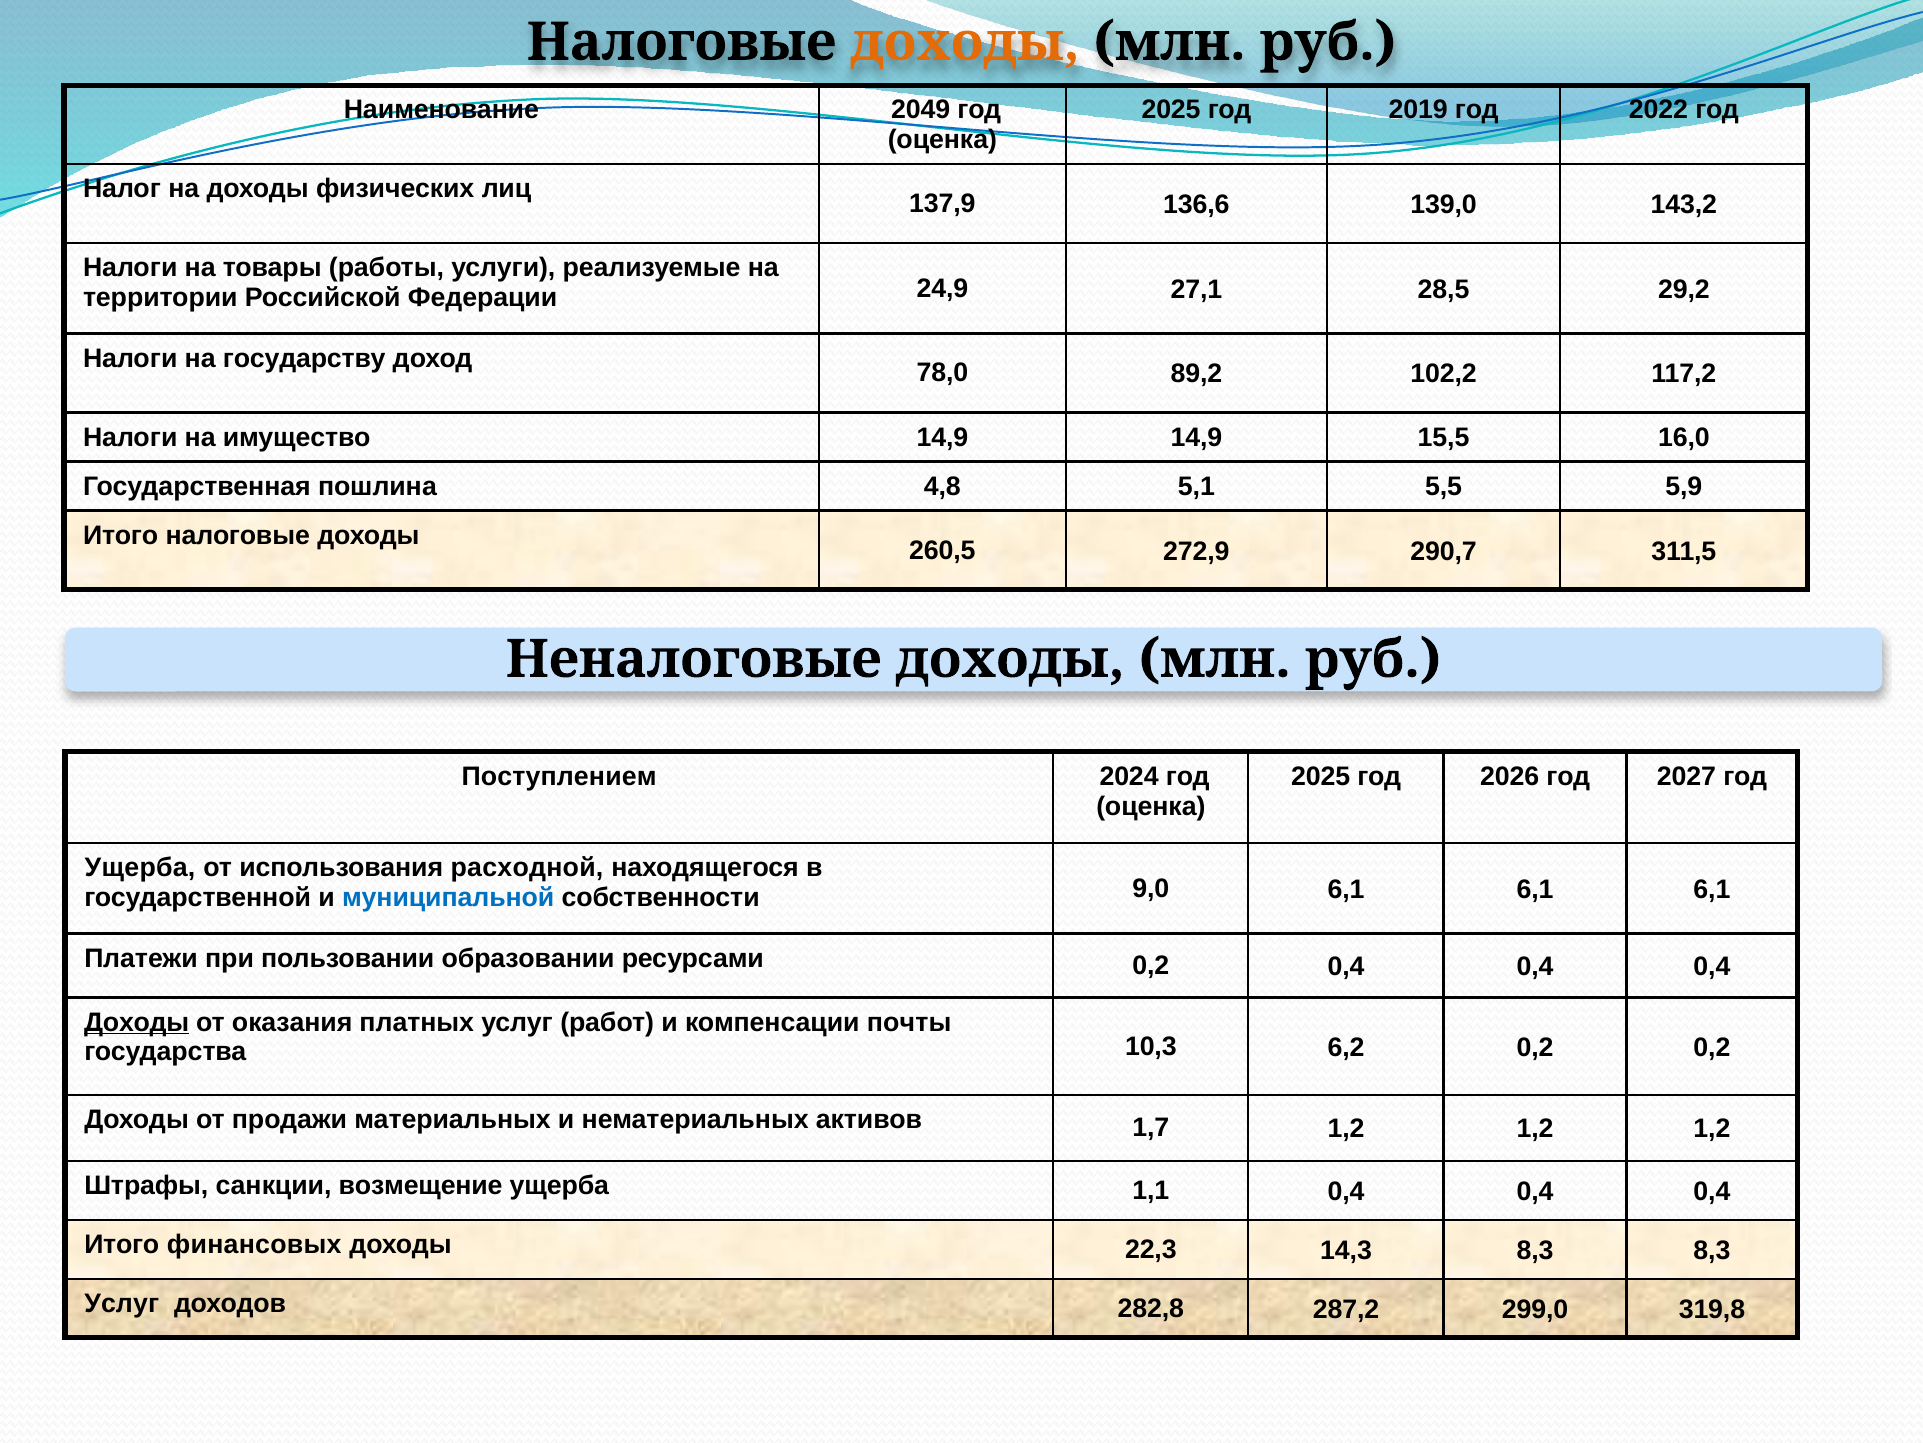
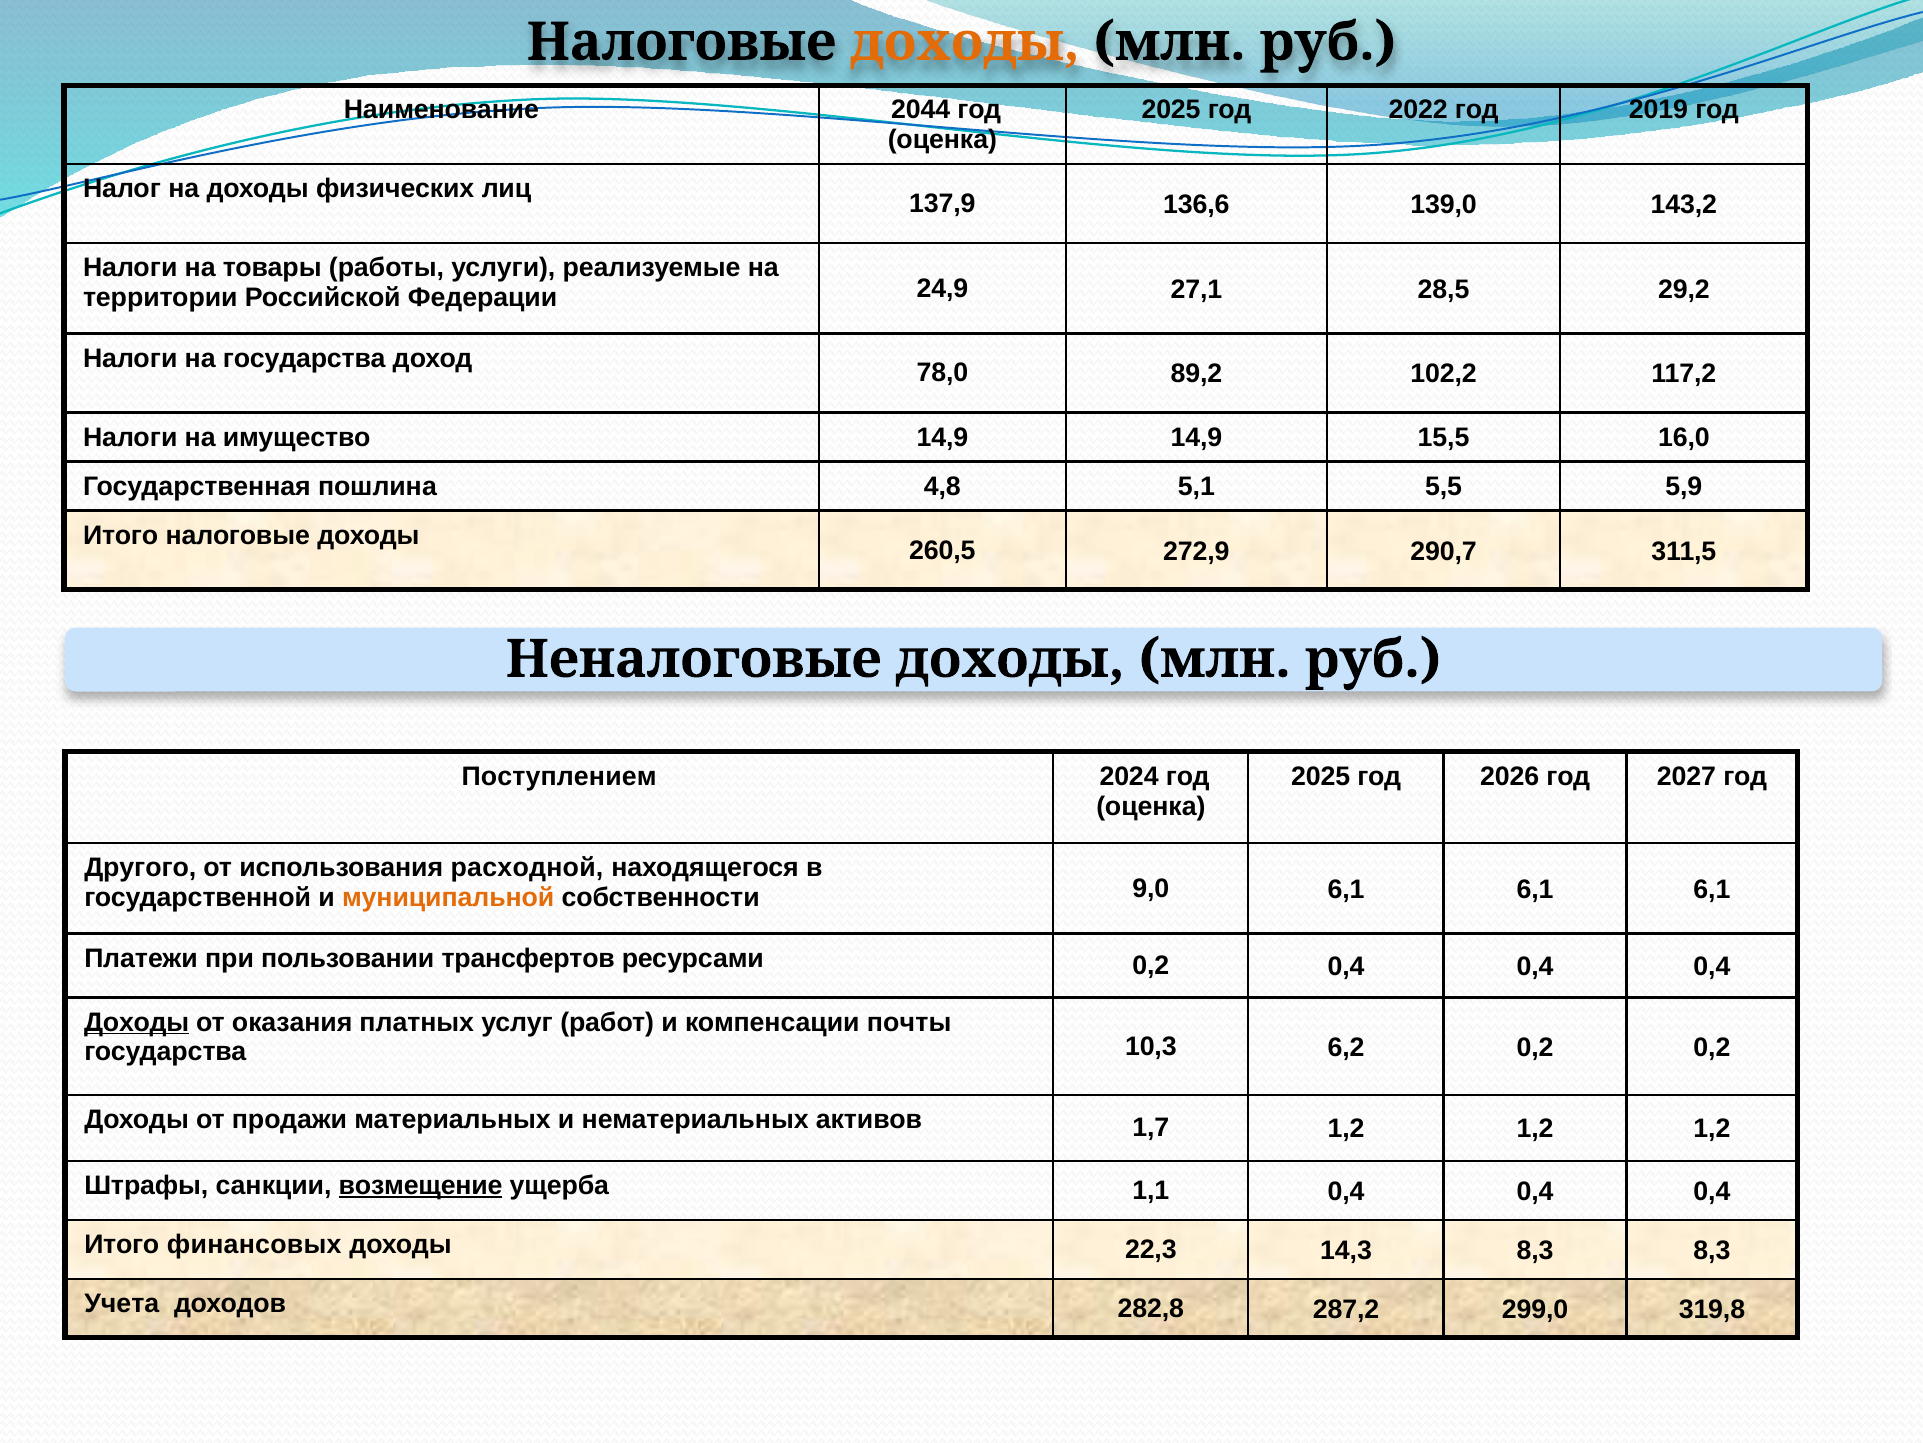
2049: 2049 -> 2044
2019: 2019 -> 2022
2022: 2022 -> 2019
на государству: государству -> государства
Ущерба at (140, 867): Ущерба -> Другого
муниципальной colour: blue -> orange
образовании: образовании -> трансфертов
возмещение underline: none -> present
Услуг at (122, 1303): Услуг -> Учета
